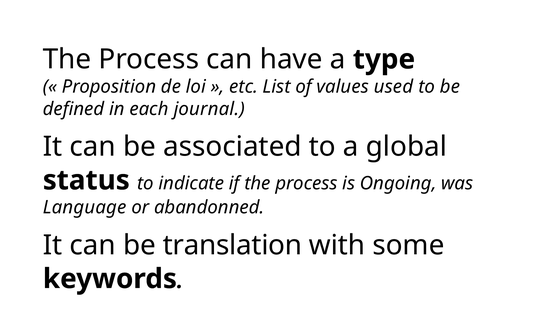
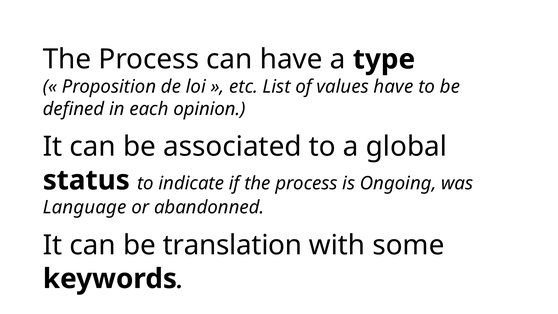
values used: used -> have
journal: journal -> opinion
